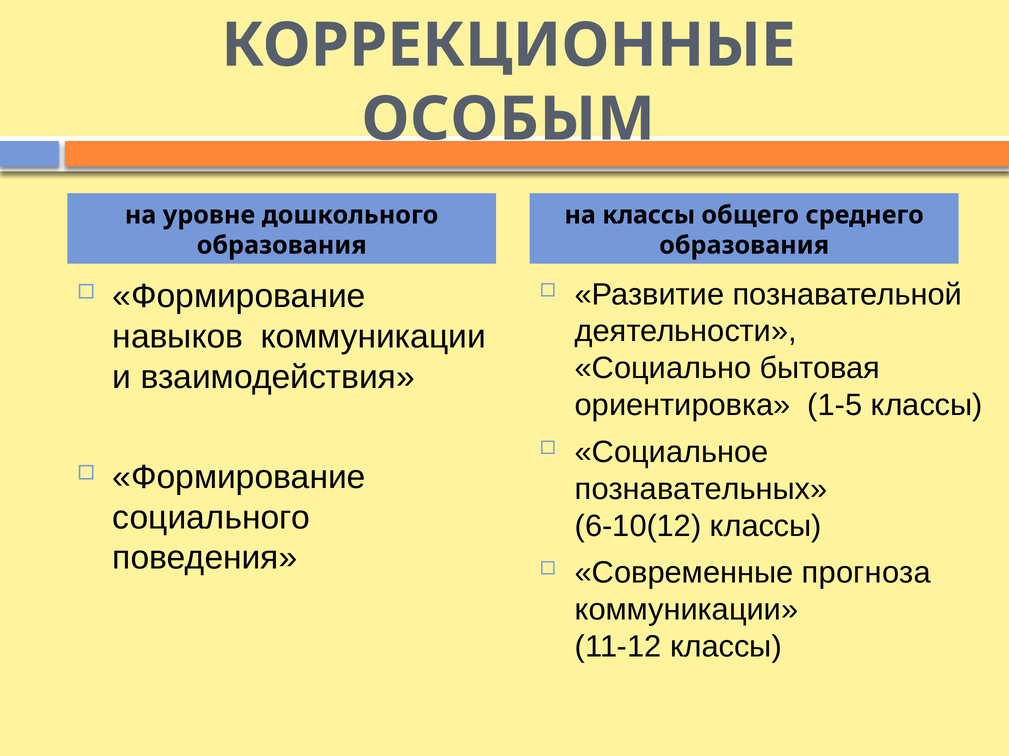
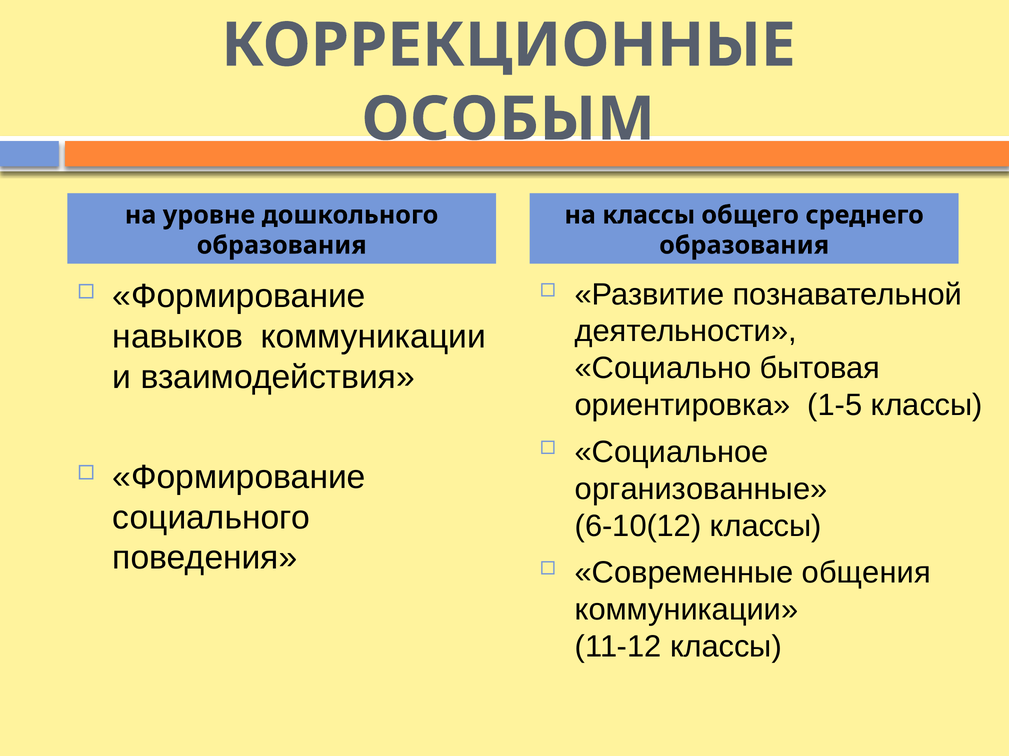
познавательных: познавательных -> организованные
прогноза: прогноза -> общения
